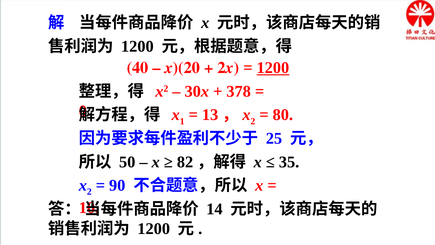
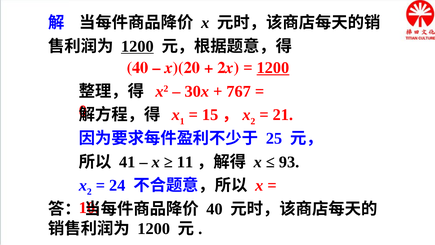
1200 at (137, 46) underline: none -> present
378: 378 -> 767
13: 13 -> 15
80: 80 -> 21
50: 50 -> 41
82: 82 -> 11
35: 35 -> 93
90: 90 -> 24
14 at (214, 209): 14 -> 40
